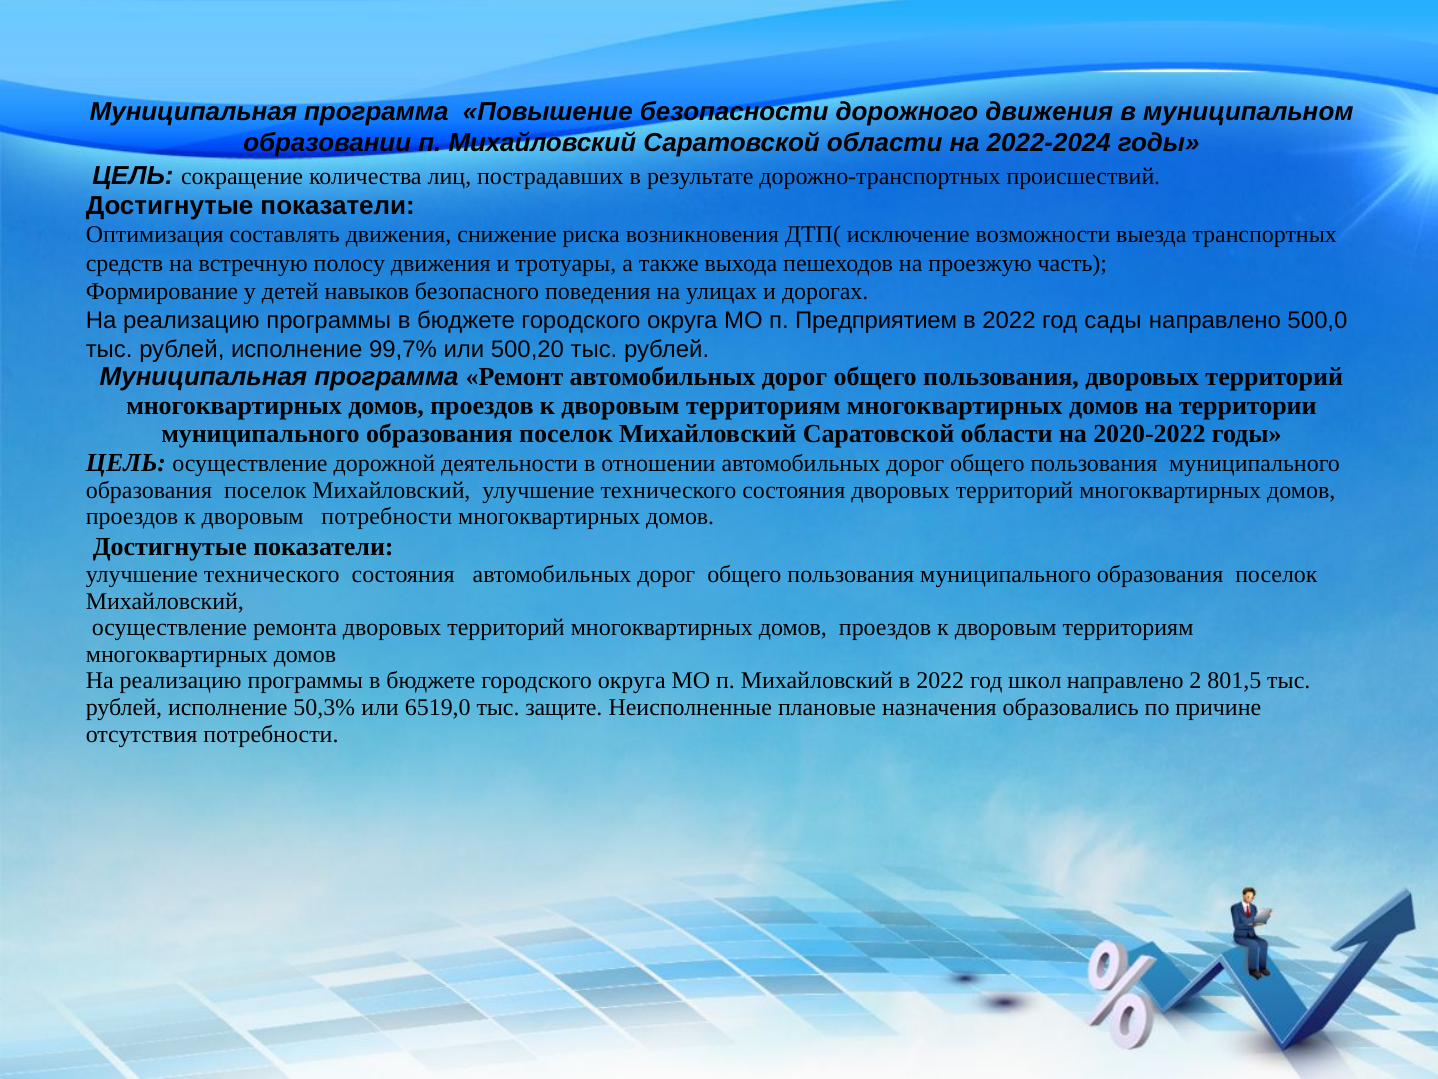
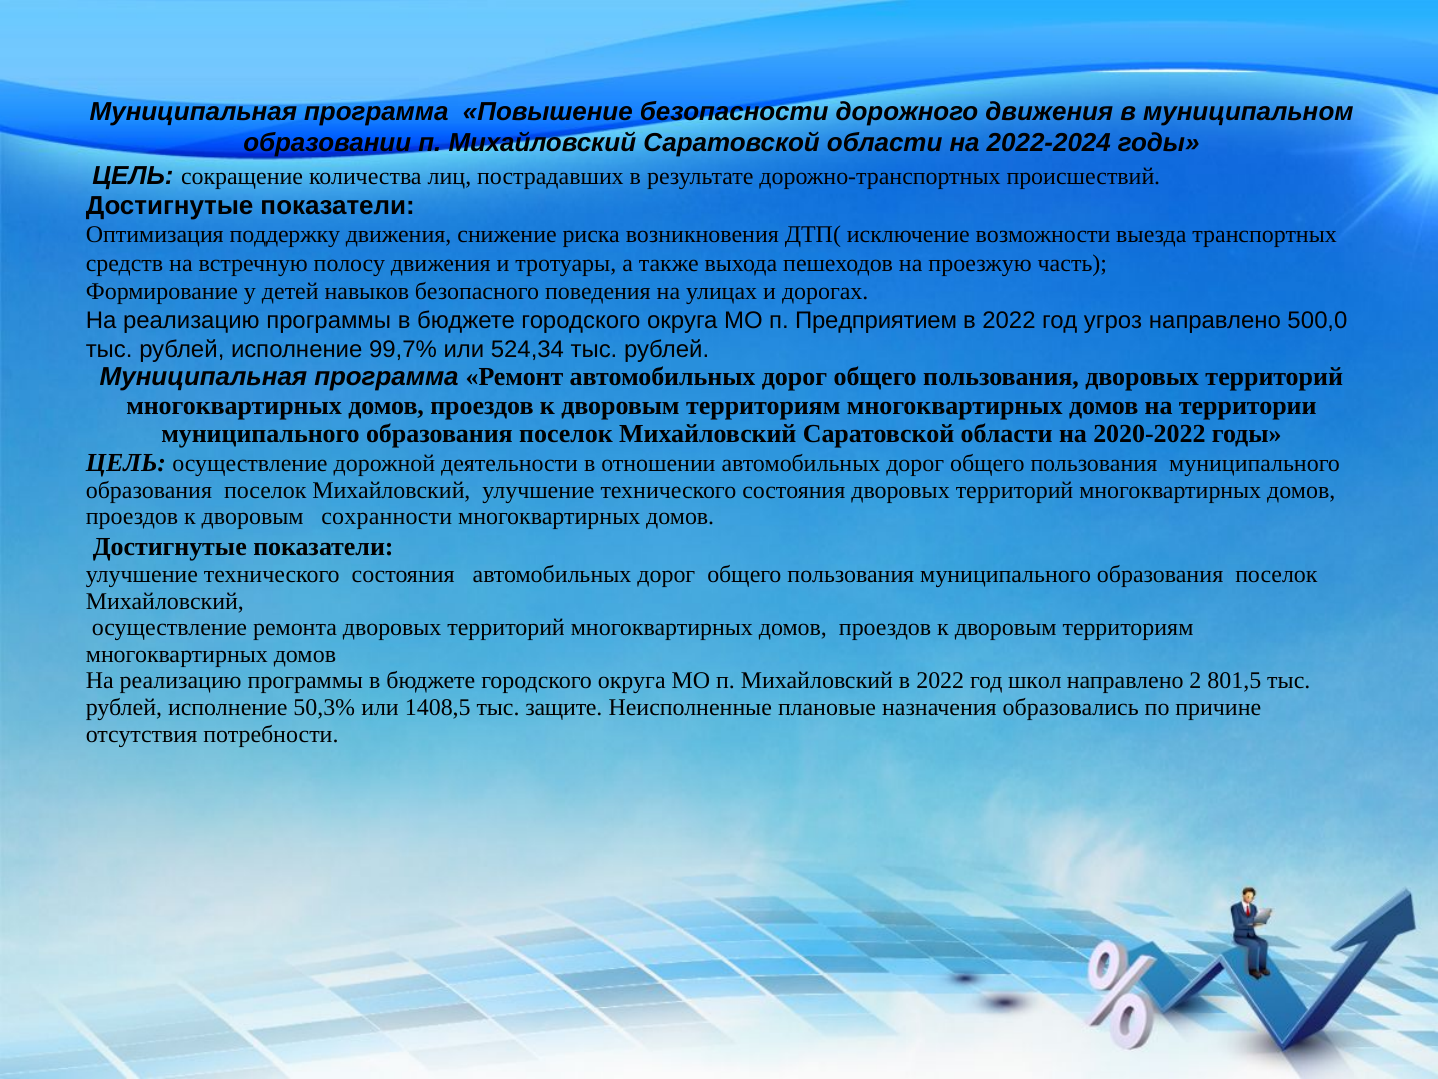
составлять: составлять -> поддержку
сады: сады -> угроз
500,20: 500,20 -> 524,34
дворовым потребности: потребности -> сохранности
6519,0: 6519,0 -> 1408,5
